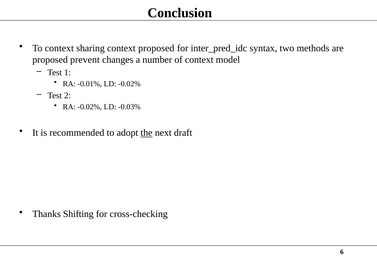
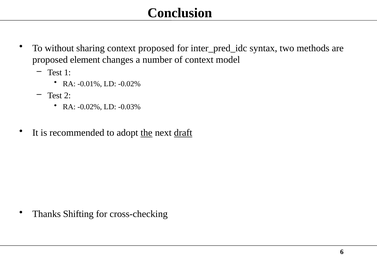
To context: context -> without
prevent: prevent -> element
draft underline: none -> present
